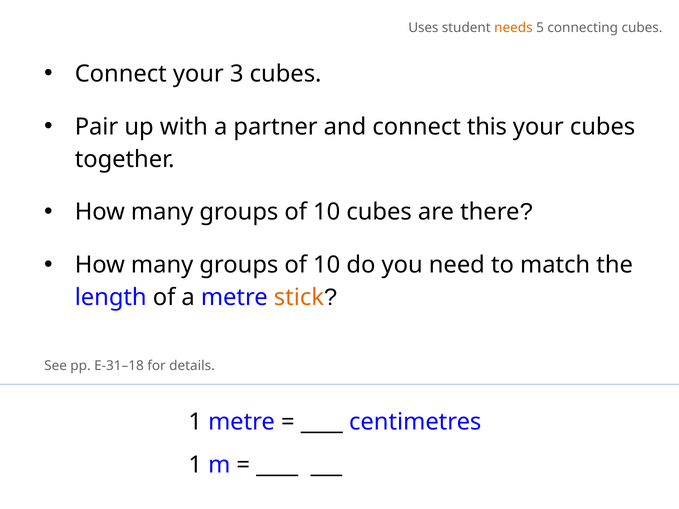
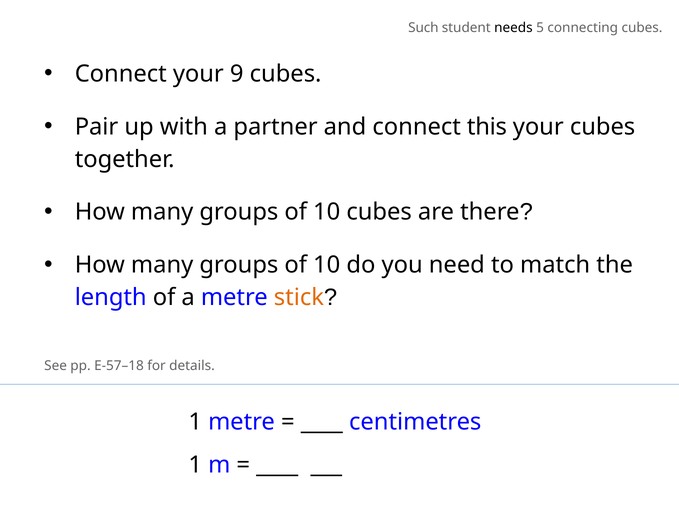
Uses: Uses -> Such
needs colour: orange -> black
3: 3 -> 9
E-31–18: E-31–18 -> E-57–18
